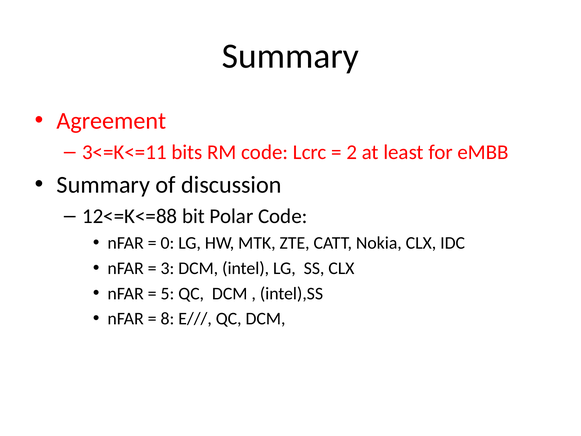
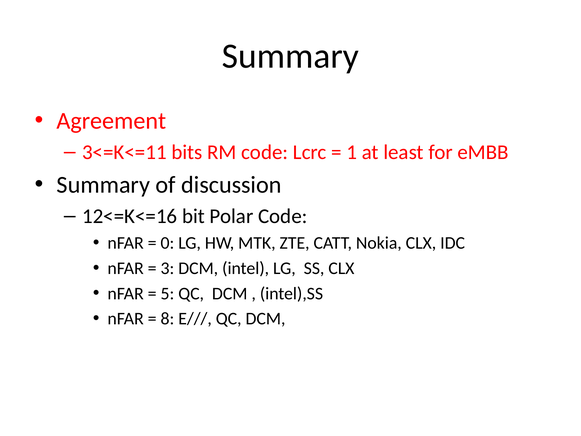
2: 2 -> 1
12<=K<=88: 12<=K<=88 -> 12<=K<=16
